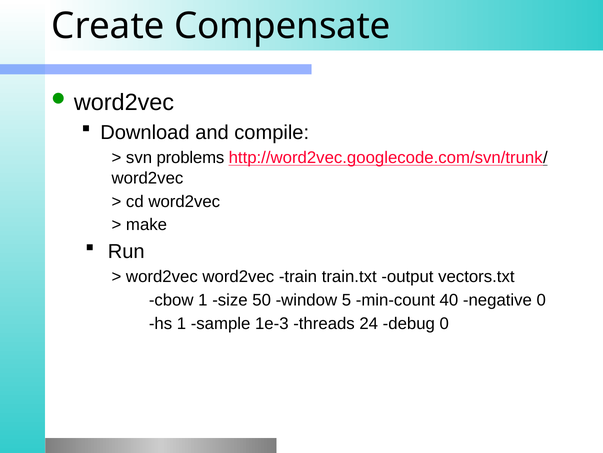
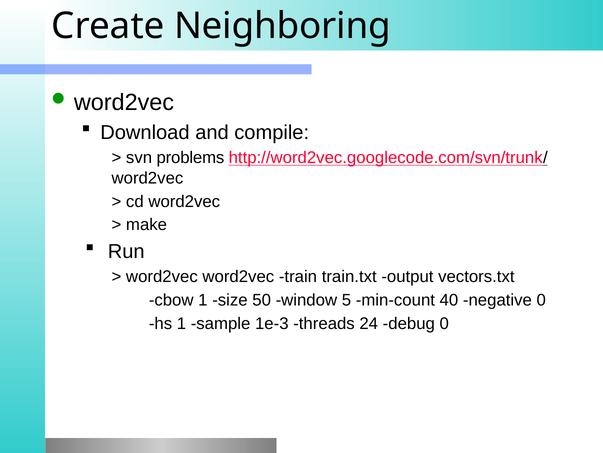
Compensate: Compensate -> Neighboring
